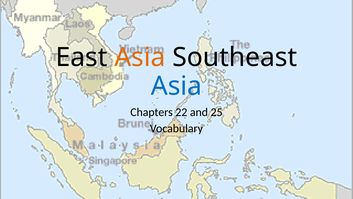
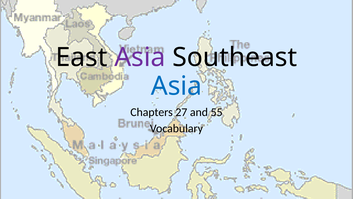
Asia at (140, 57) colour: orange -> purple
22: 22 -> 27
25: 25 -> 55
